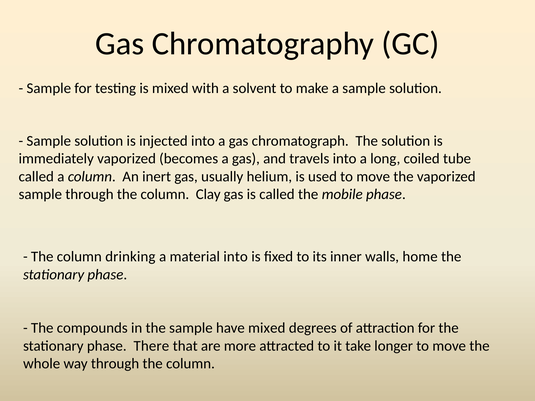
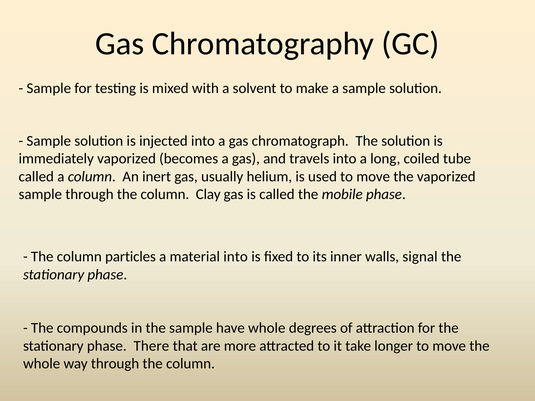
drinking: drinking -> particles
home: home -> signal
have mixed: mixed -> whole
